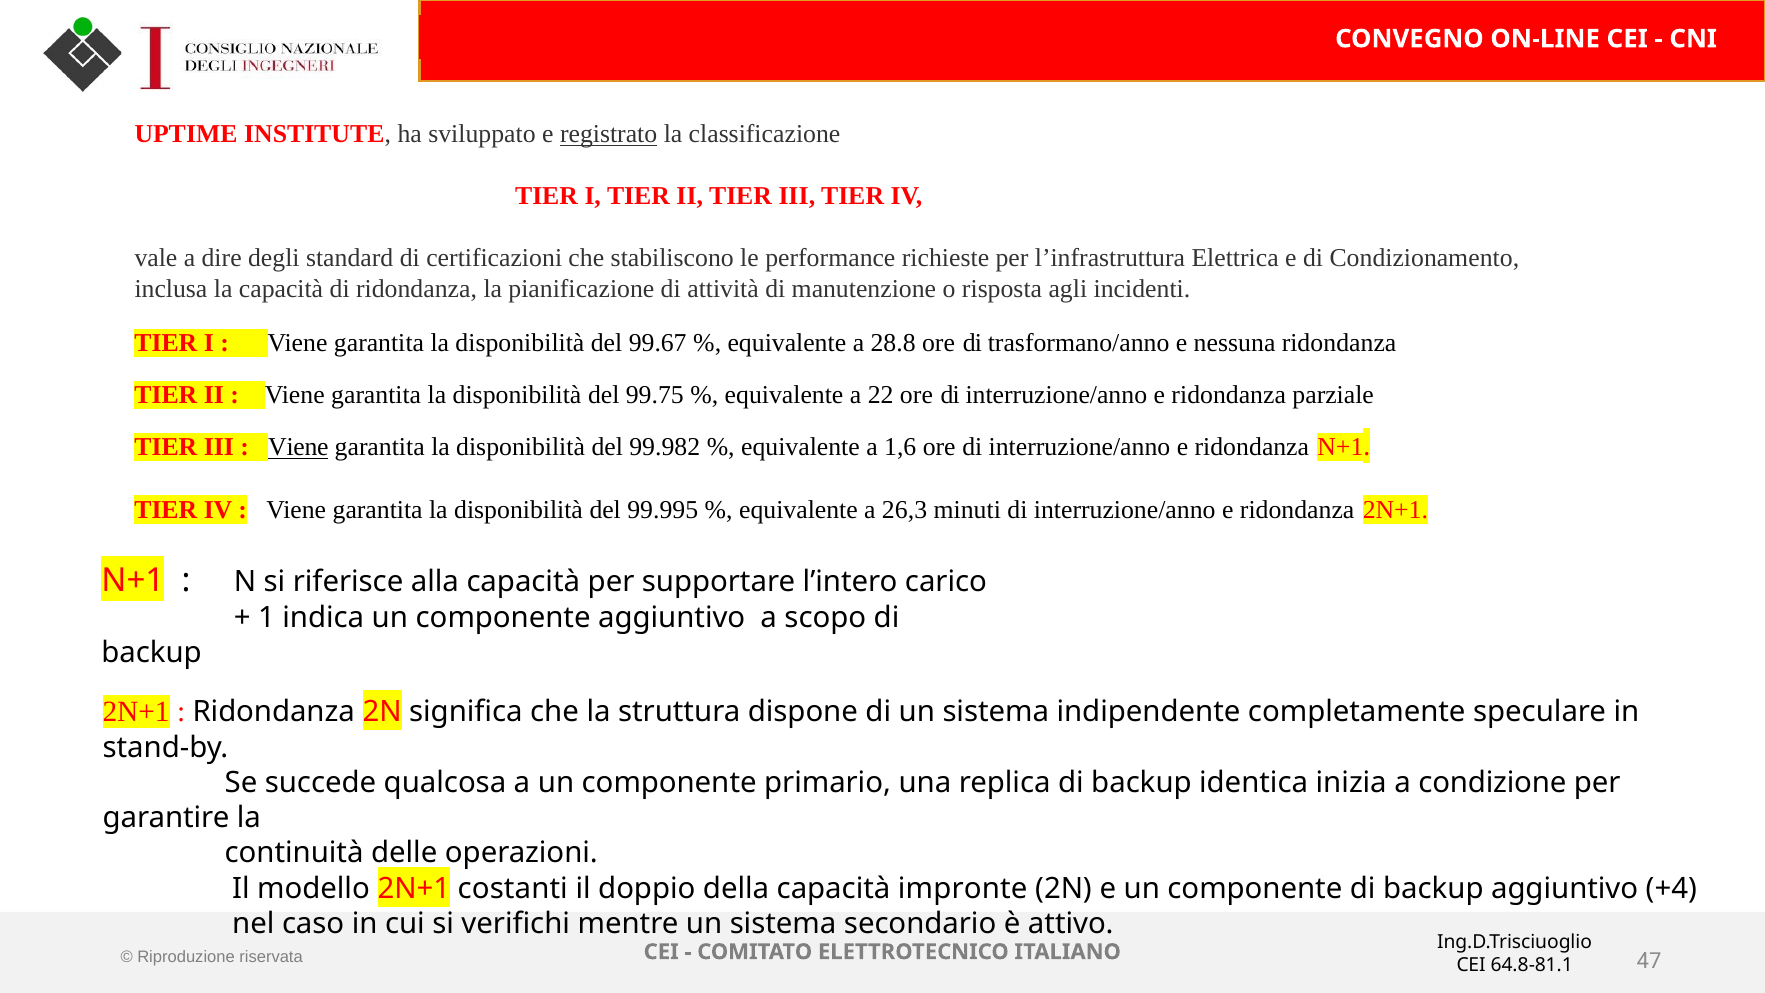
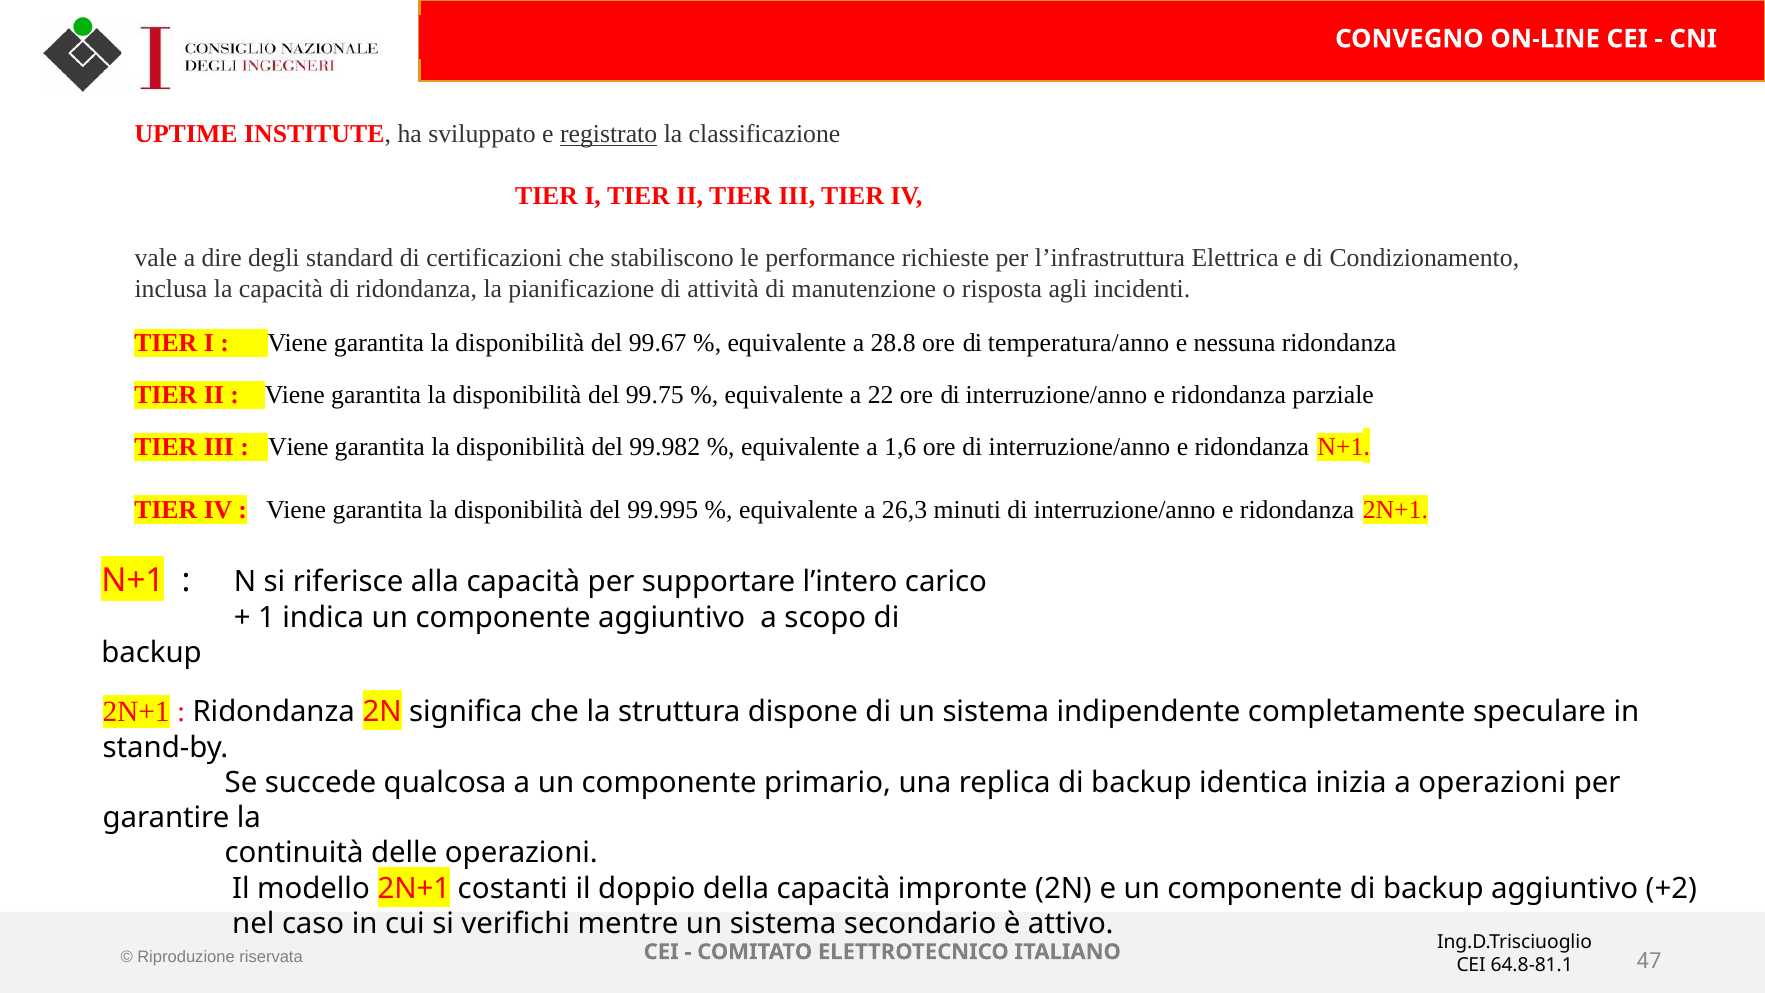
trasformano/anno: trasformano/anno -> temperatura/anno
Viene at (298, 447) underline: present -> none
a condizione: condizione -> operazioni
+4: +4 -> +2
